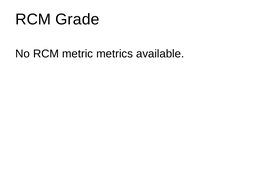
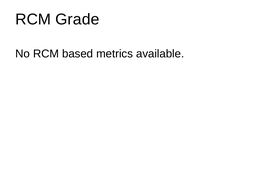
metric: metric -> based
